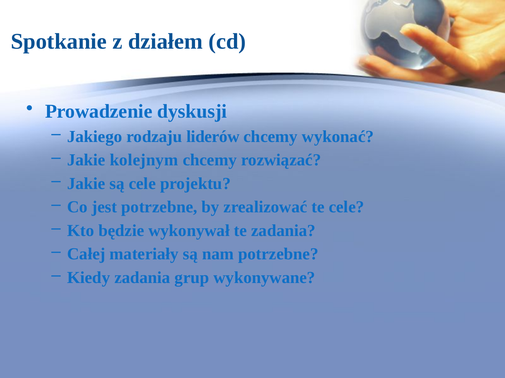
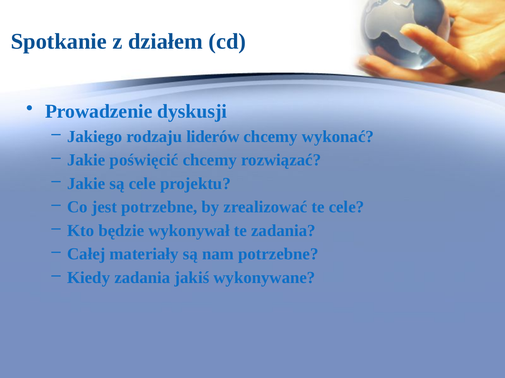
kolejnym: kolejnym -> poświęcić
grup: grup -> jakiś
